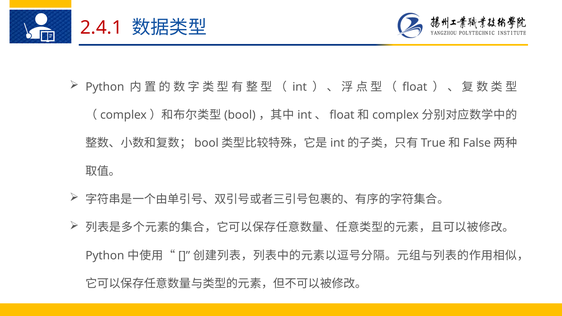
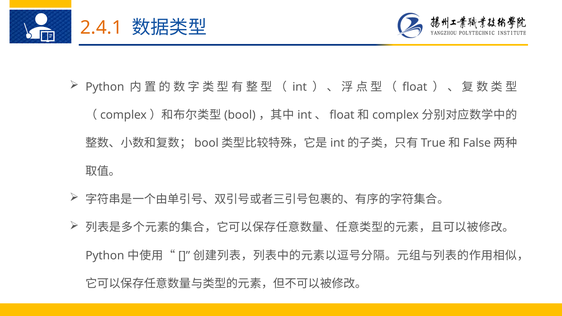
2.4.1 colour: red -> orange
